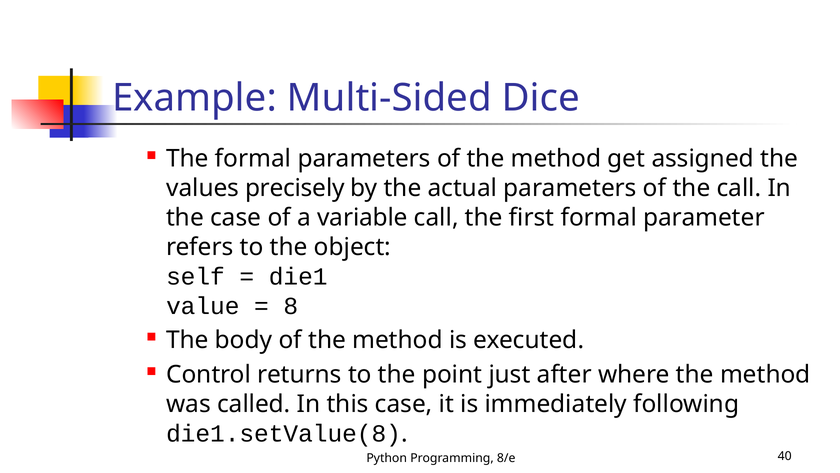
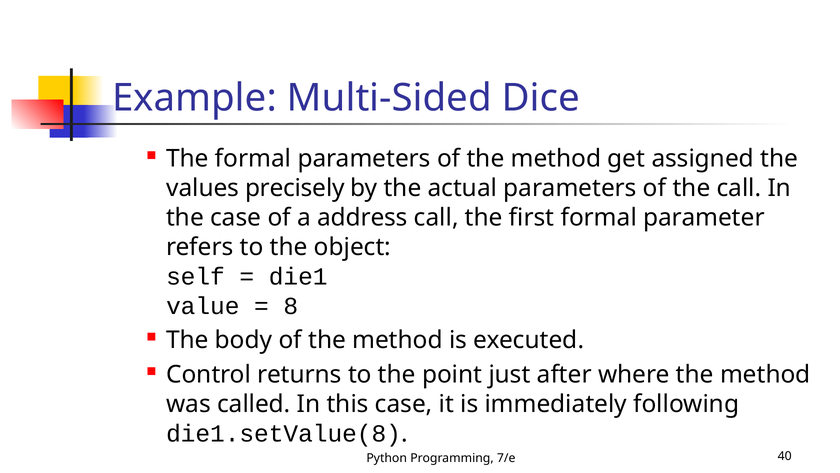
variable: variable -> address
8/e: 8/e -> 7/e
